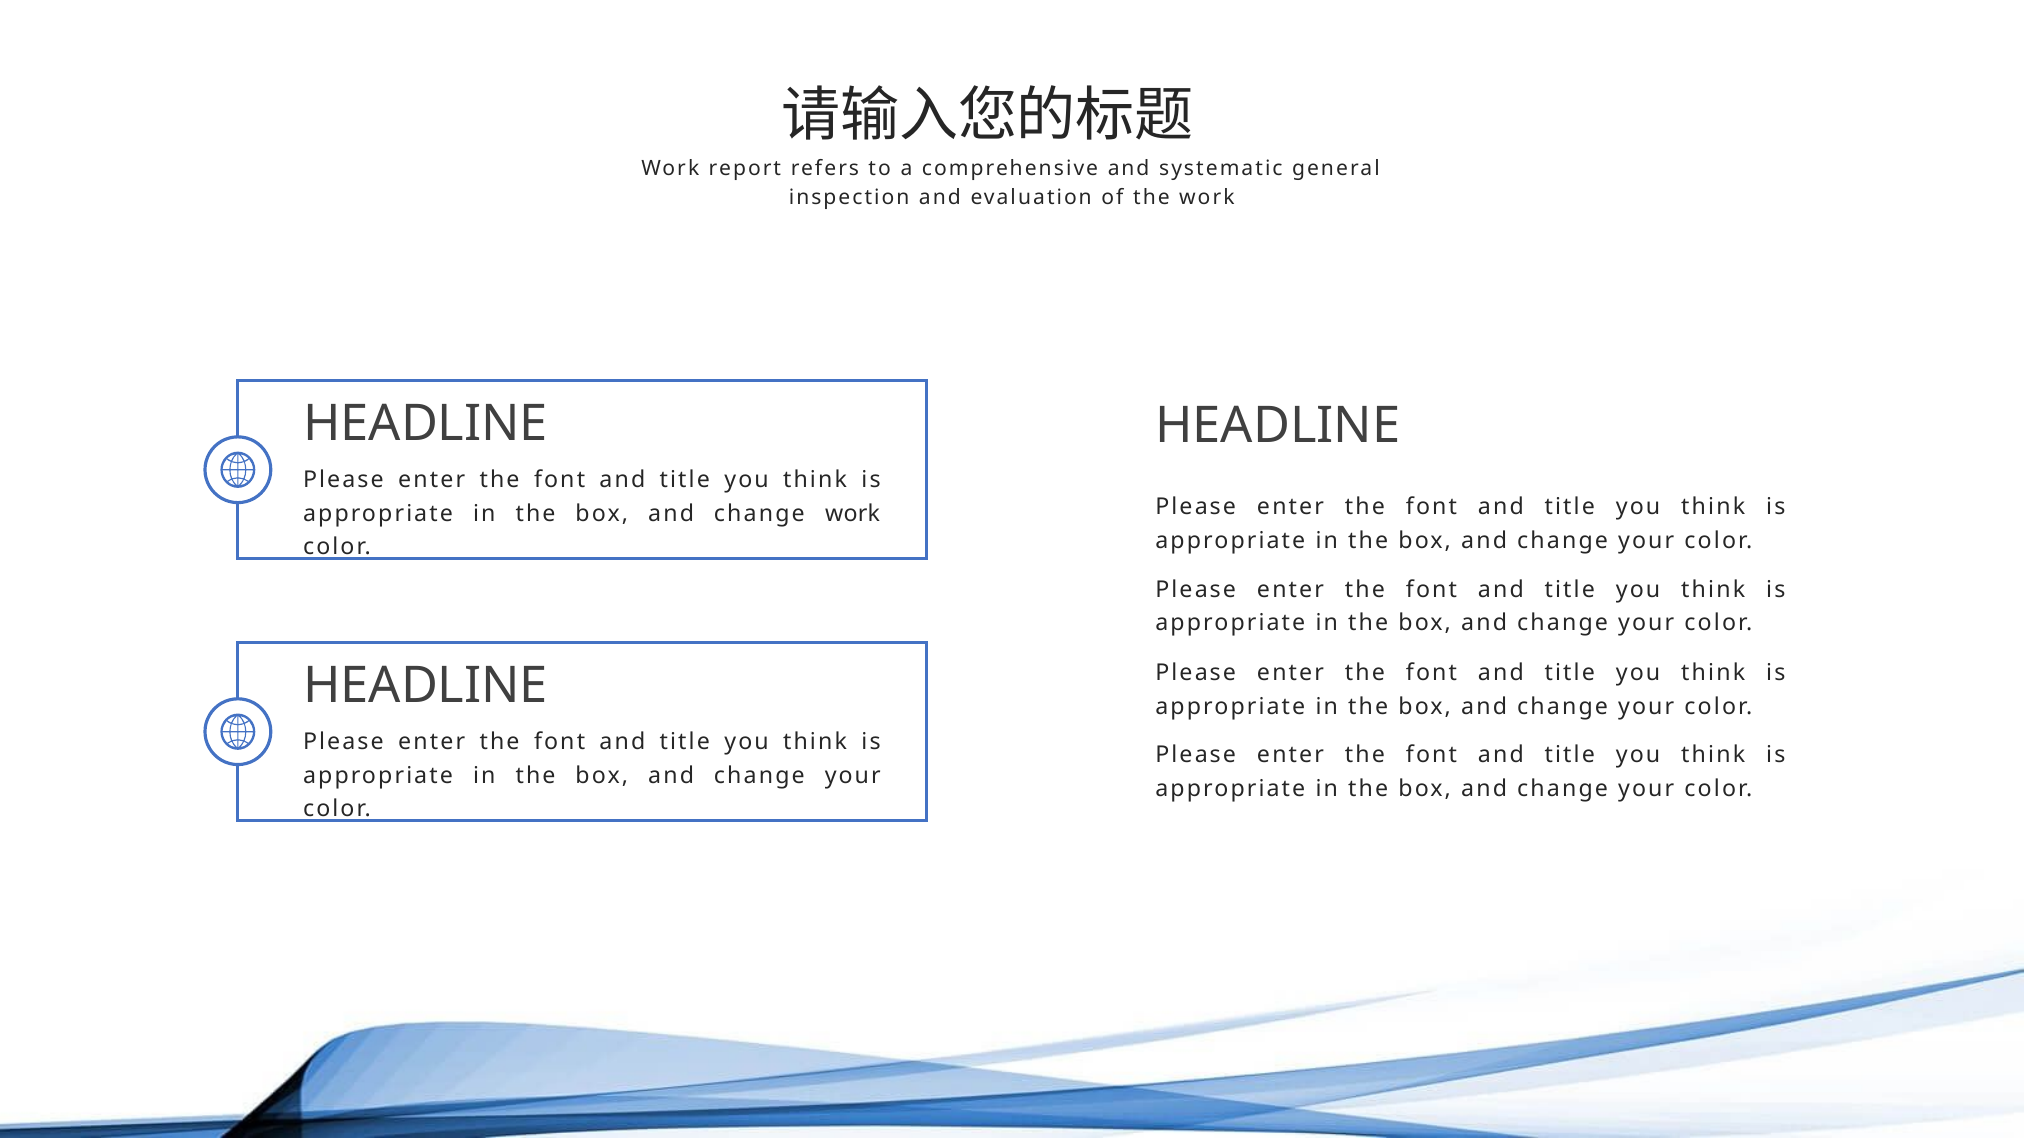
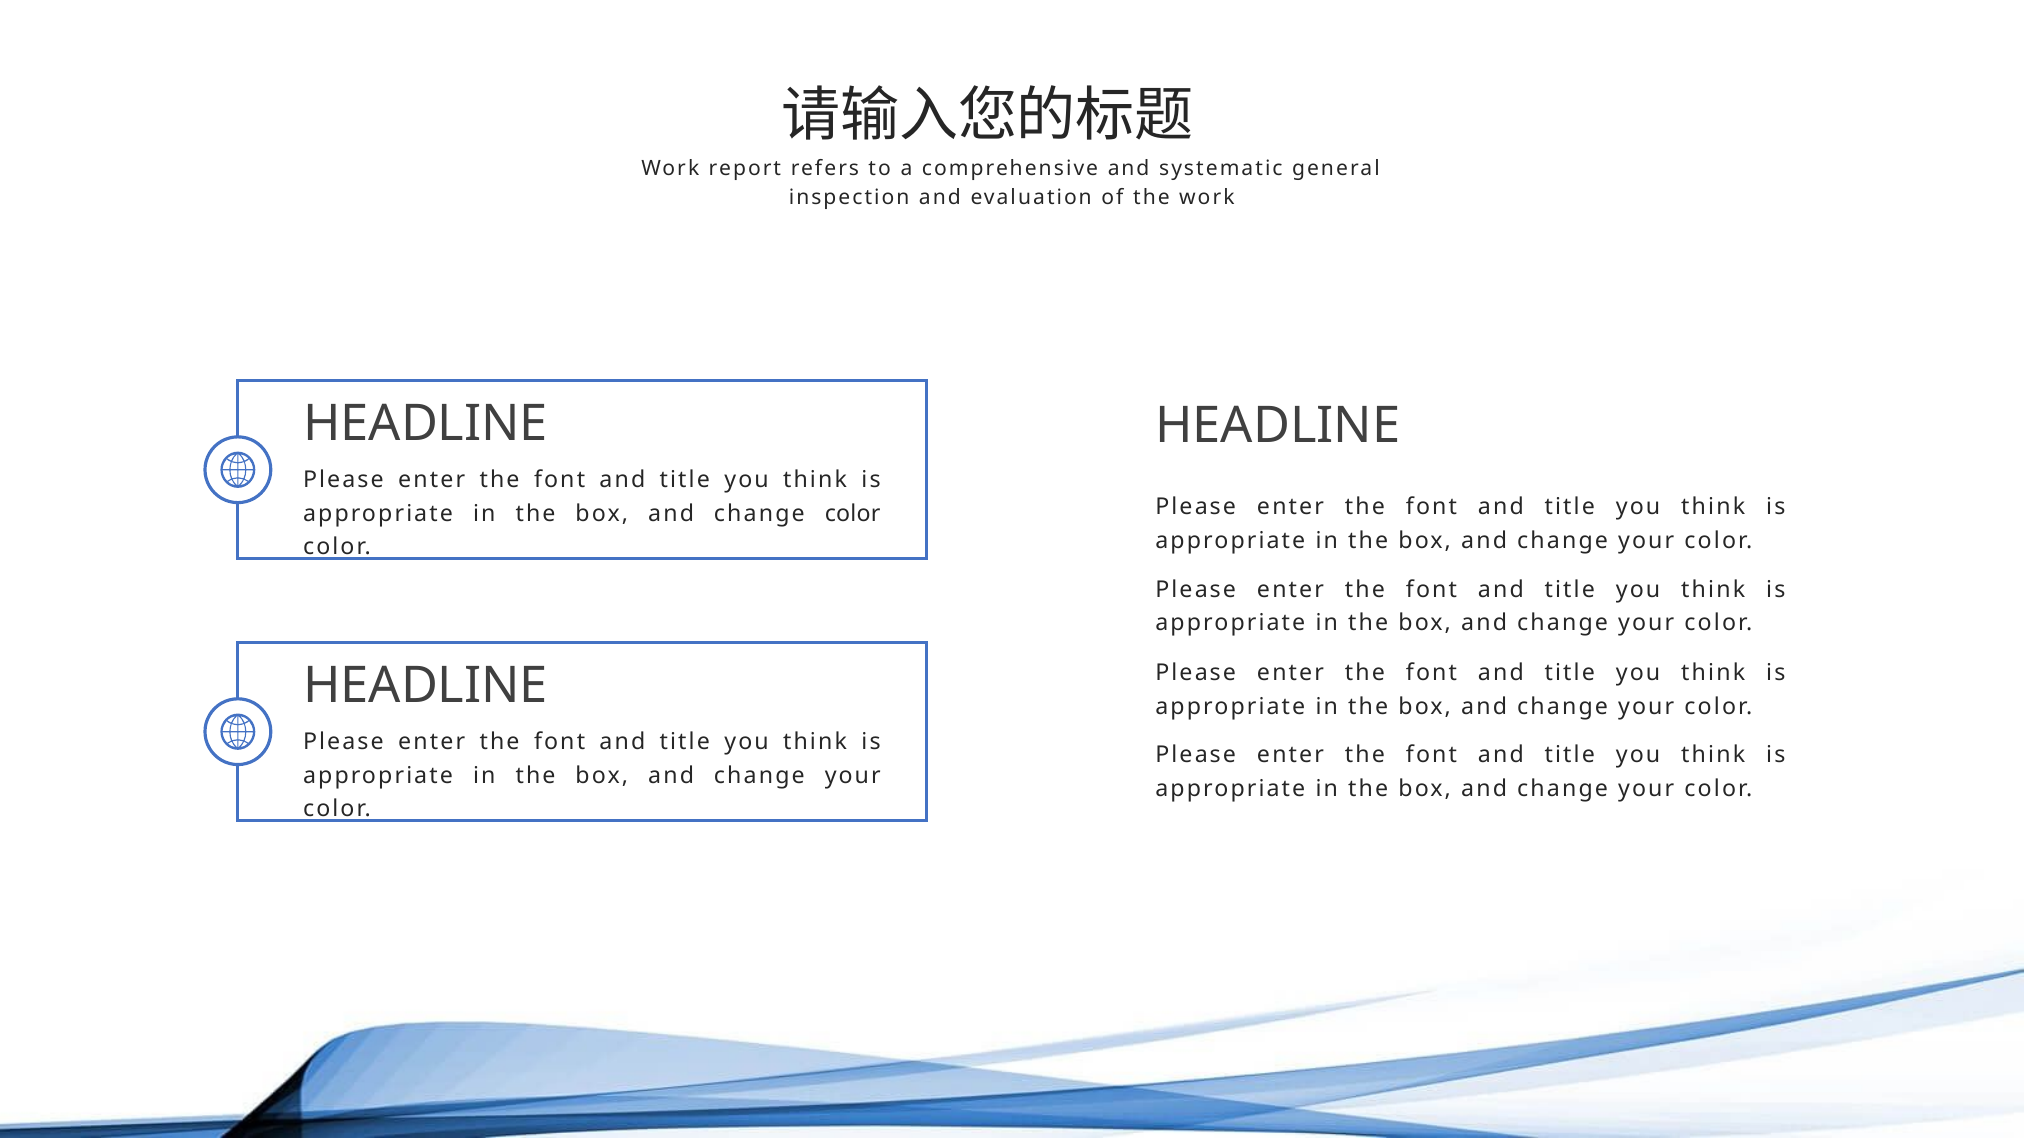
change work: work -> color
